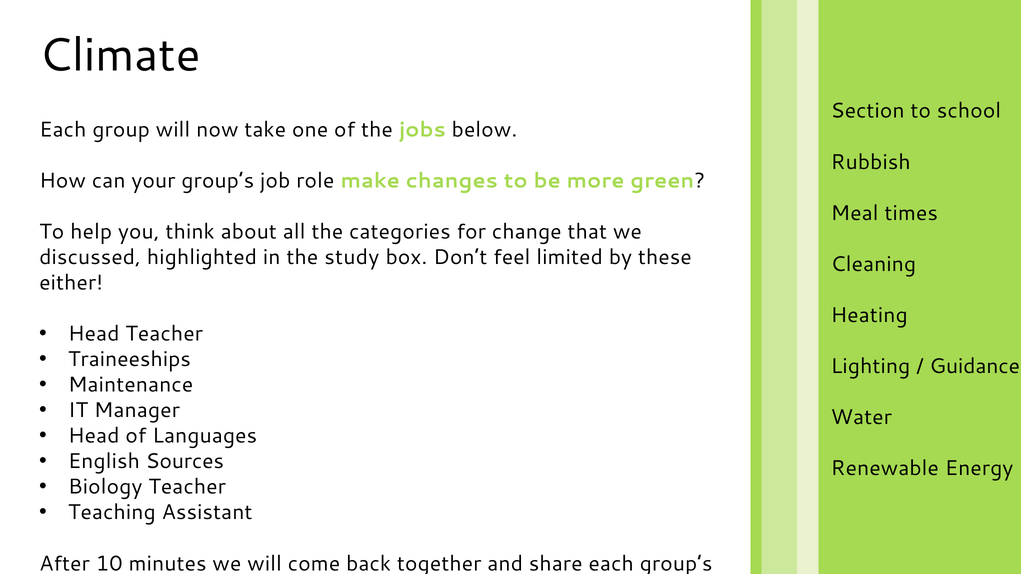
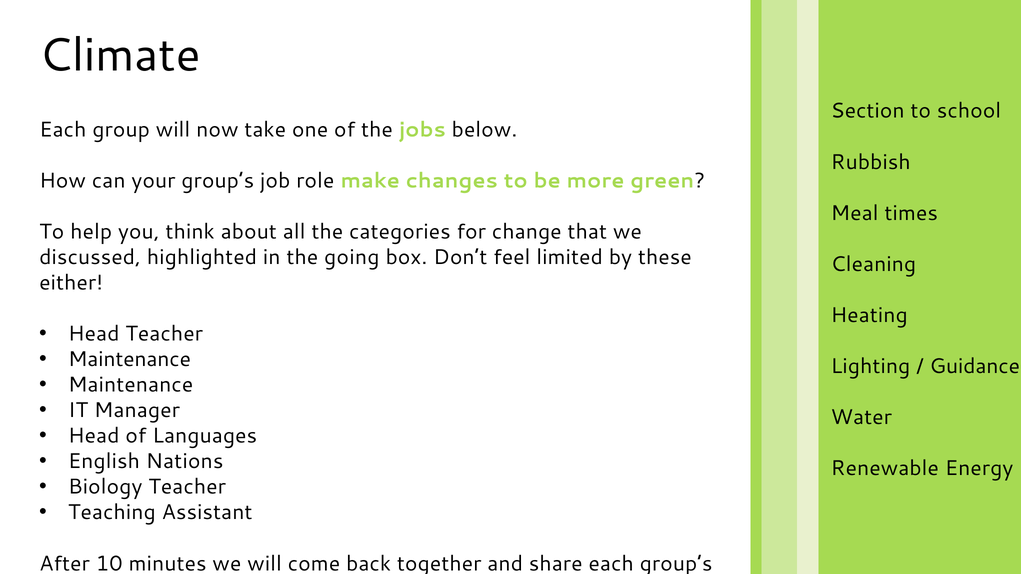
study: study -> going
Traineeships at (129, 360): Traineeships -> Maintenance
Sources: Sources -> Nations
